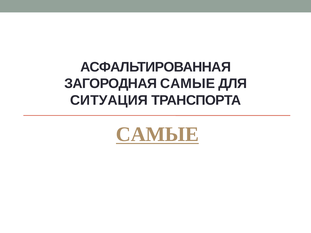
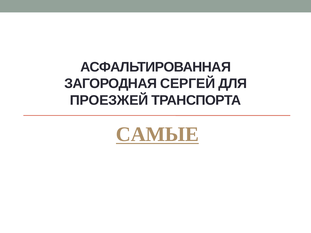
ЗАГОРОДНАЯ САМЫЕ: САМЫЕ -> СЕРГЕЙ
СИТУАЦИЯ: СИТУАЦИЯ -> ПРОЕЗЖЕЙ
